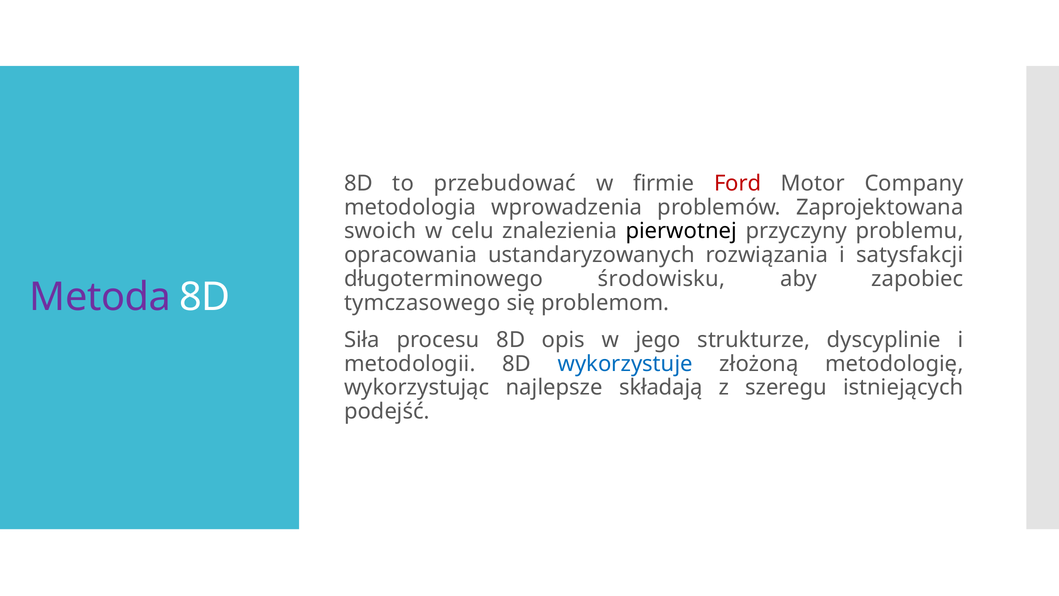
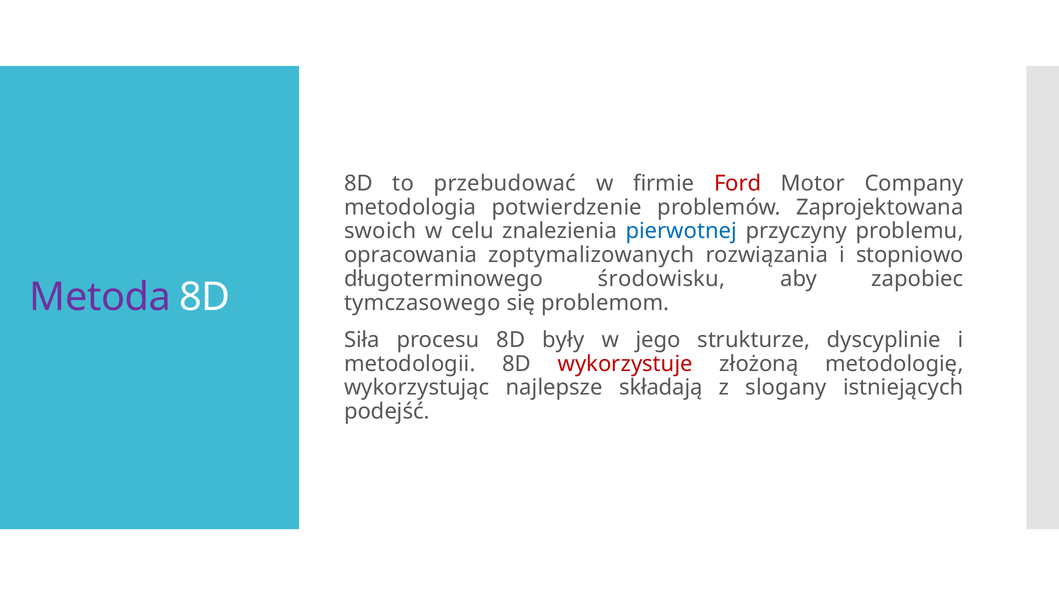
wprowadzenia: wprowadzenia -> potwierdzenie
pierwotnej colour: black -> blue
ustandaryzowanych: ustandaryzowanych -> zoptymalizowanych
satysfakcji: satysfakcji -> stopniowo
opis: opis -> były
wykorzystuje colour: blue -> red
szeregu: szeregu -> slogany
